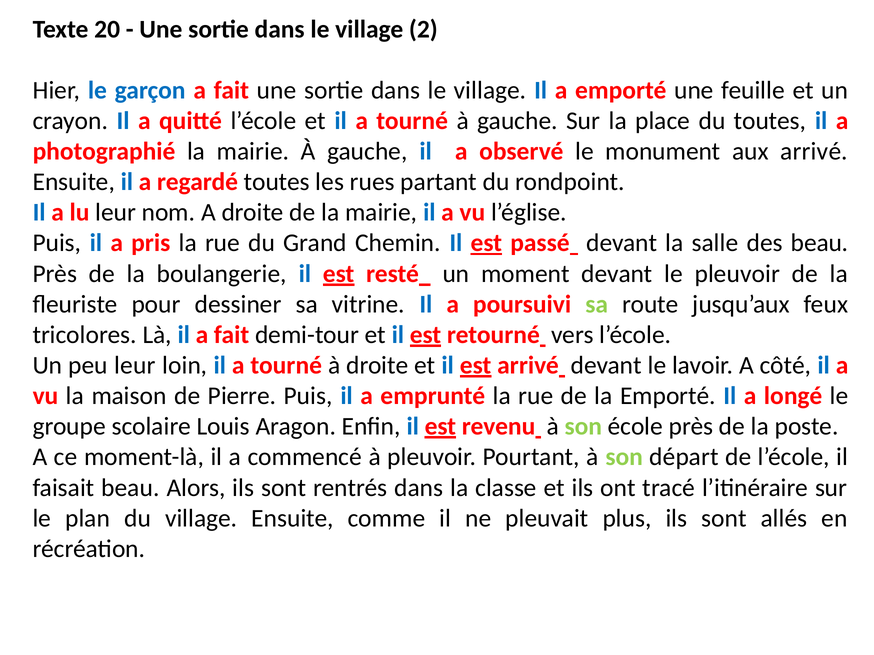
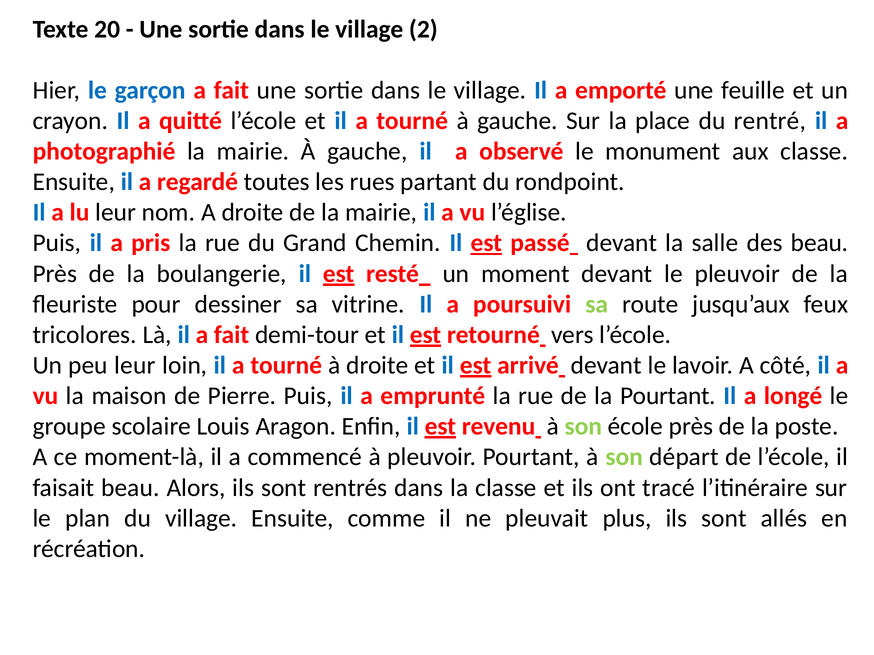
du toutes: toutes -> rentré
aux arrivé: arrivé -> classe
la Emporté: Emporté -> Pourtant
